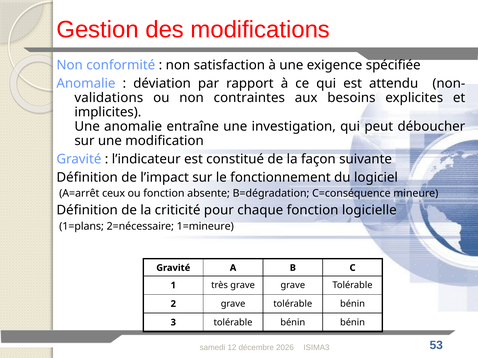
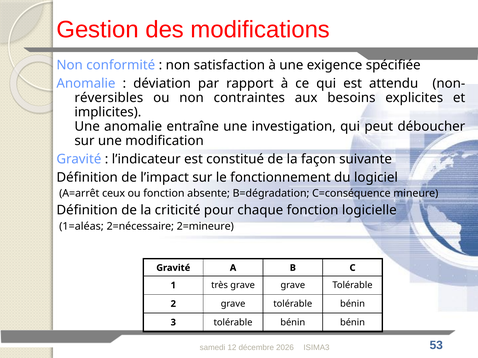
validations: validations -> réversibles
1=plans: 1=plans -> 1=aléas
1=mineure: 1=mineure -> 2=mineure
